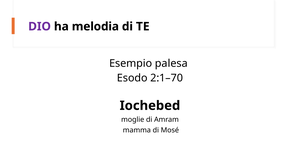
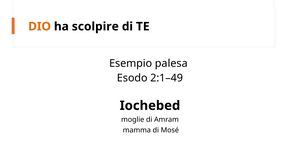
DIO colour: purple -> orange
melodia: melodia -> scolpire
2:1–70: 2:1–70 -> 2:1–49
